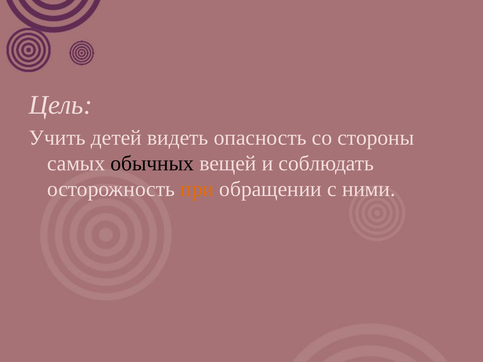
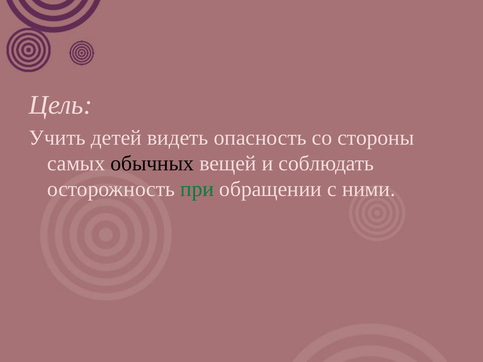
при colour: orange -> green
